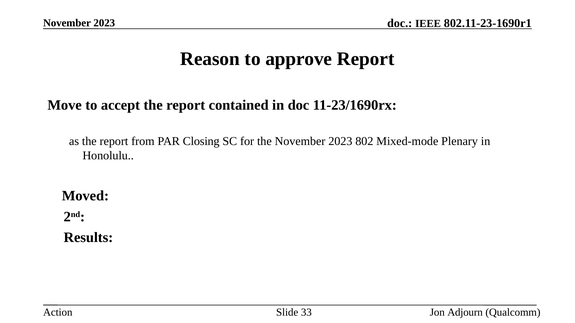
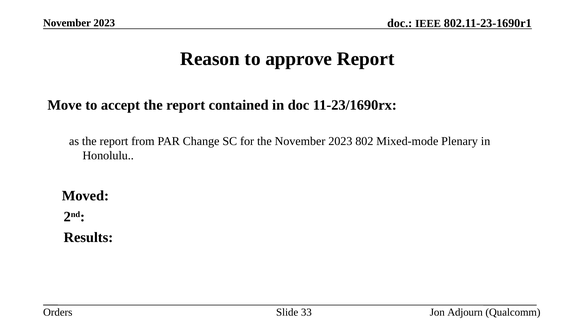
Closing: Closing -> Change
Action: Action -> Orders
